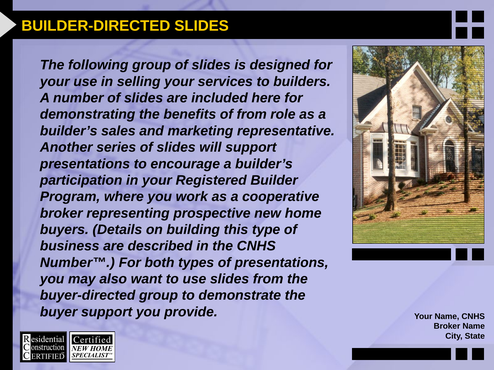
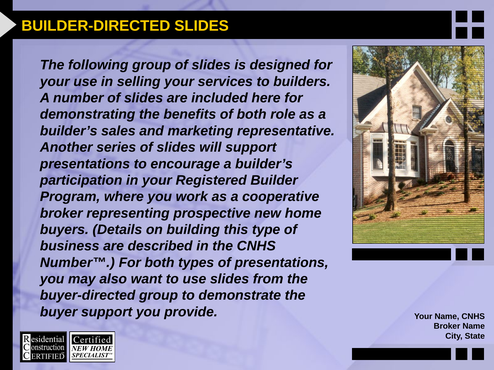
of from: from -> both
